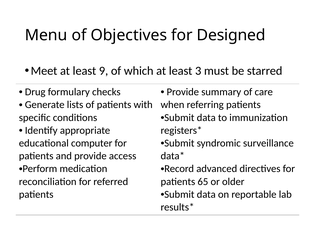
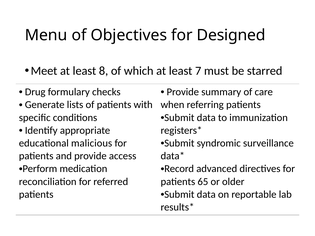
9: 9 -> 8
3: 3 -> 7
computer: computer -> malicious
